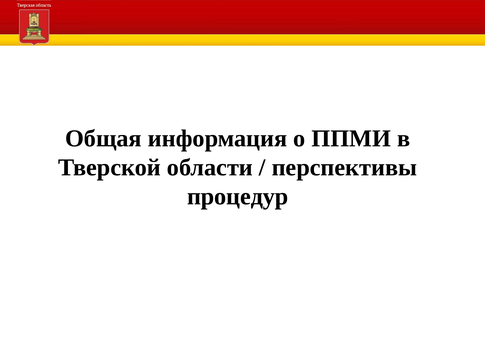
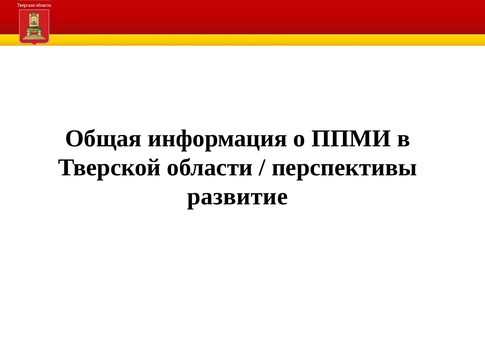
процедур: процедур -> развитие
